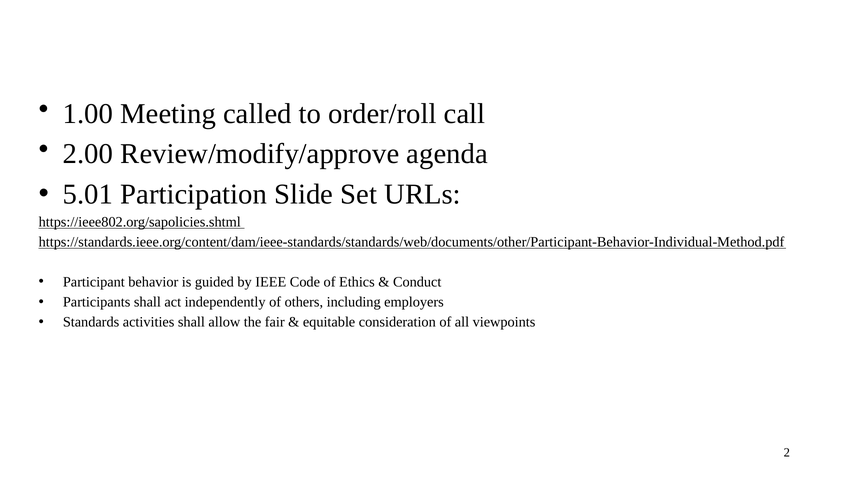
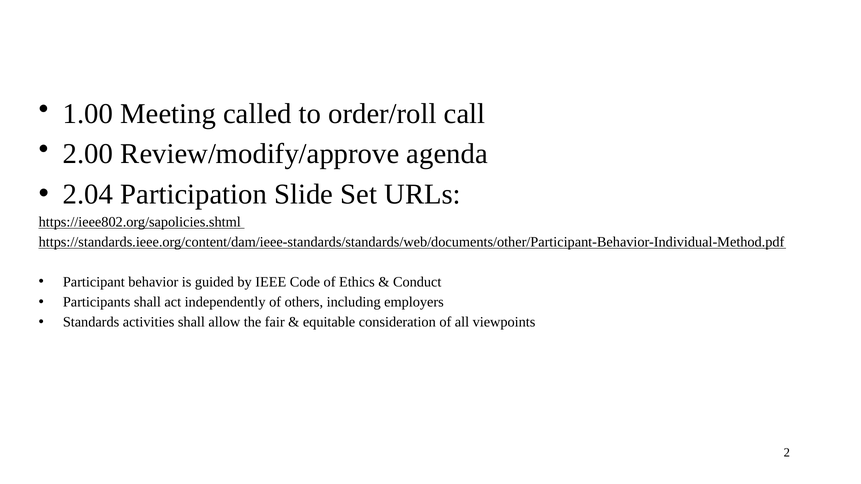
5.01: 5.01 -> 2.04
